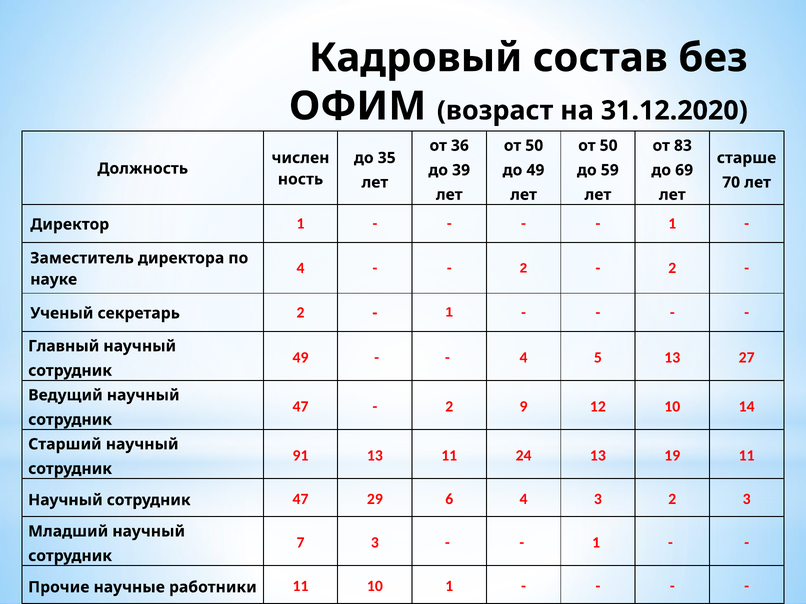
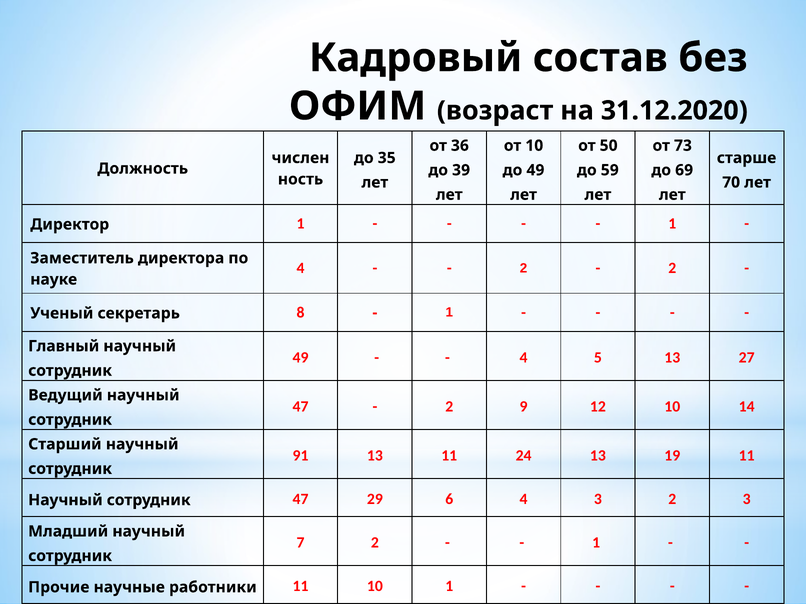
50 at (534, 146): 50 -> 10
83: 83 -> 73
секретарь 2: 2 -> 8
7 3: 3 -> 2
